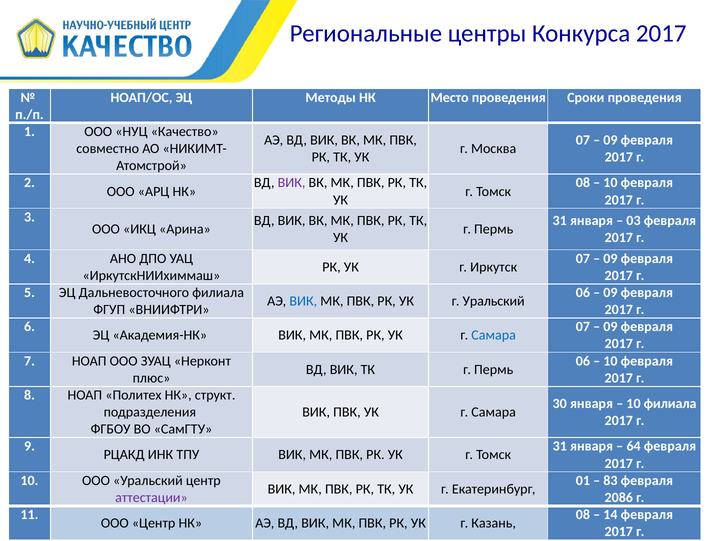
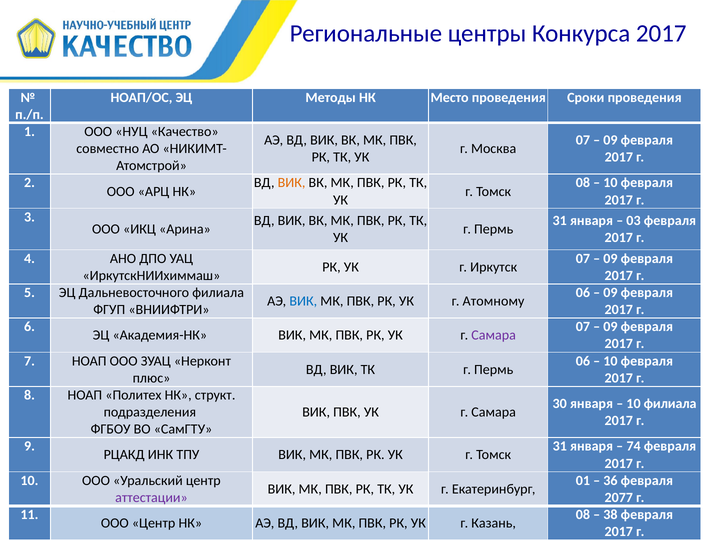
ВИК at (292, 183) colour: purple -> orange
г Уральский: Уральский -> Атомному
Самара at (494, 335) colour: blue -> purple
64: 64 -> 74
83: 83 -> 36
2086: 2086 -> 2077
14: 14 -> 38
